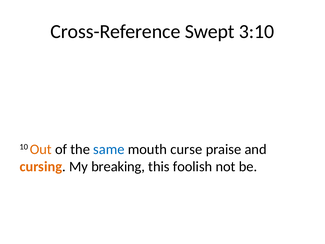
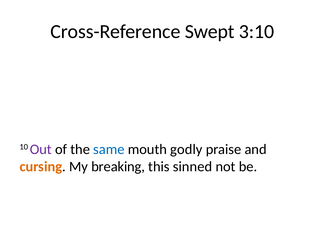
Out colour: orange -> purple
curse: curse -> godly
foolish: foolish -> sinned
